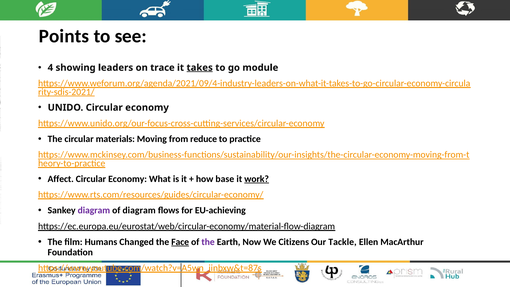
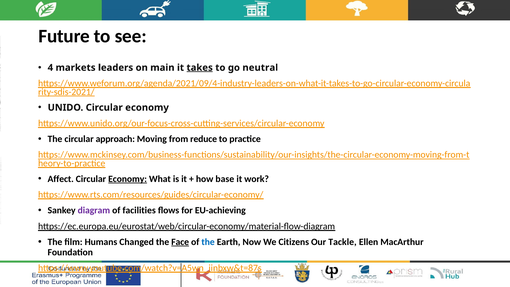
Points: Points -> Future
showing: showing -> markets
trace: trace -> main
module: module -> neutral
materials: materials -> approach
Economy at (128, 179) underline: none -> present
work underline: present -> none
of diagram: diagram -> facilities
the at (208, 242) colour: purple -> blue
